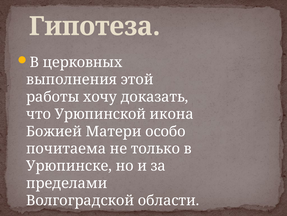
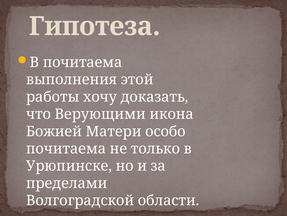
В церковных: церковных -> почитаема
Урюпинской: Урюпинской -> Верующими
